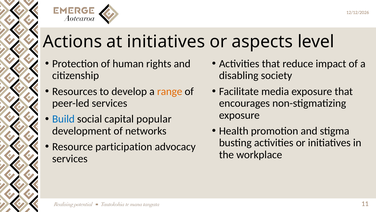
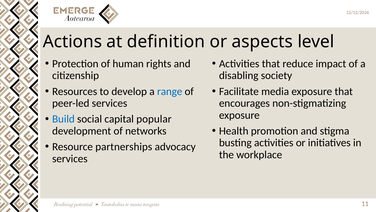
at initiatives: initiatives -> definition
range colour: orange -> blue
participation: participation -> partnerships
